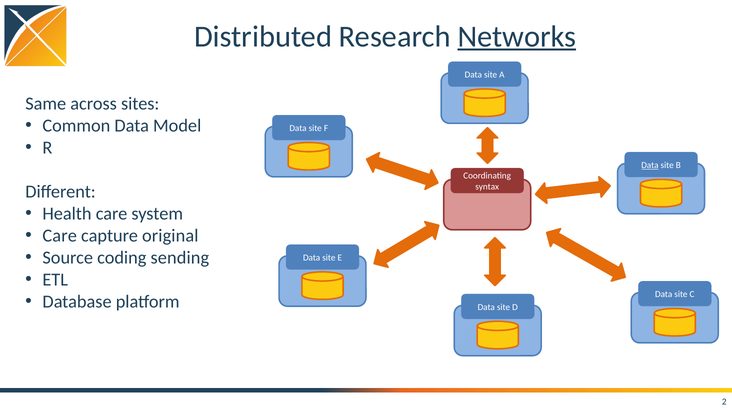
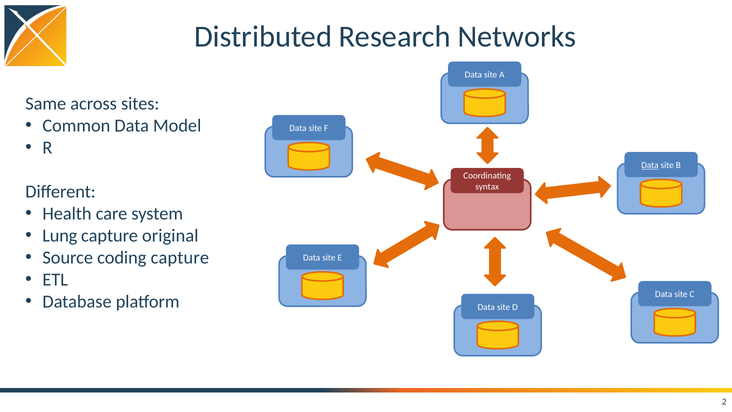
Networks underline: present -> none
Care at (60, 236): Care -> Lung
coding sending: sending -> capture
